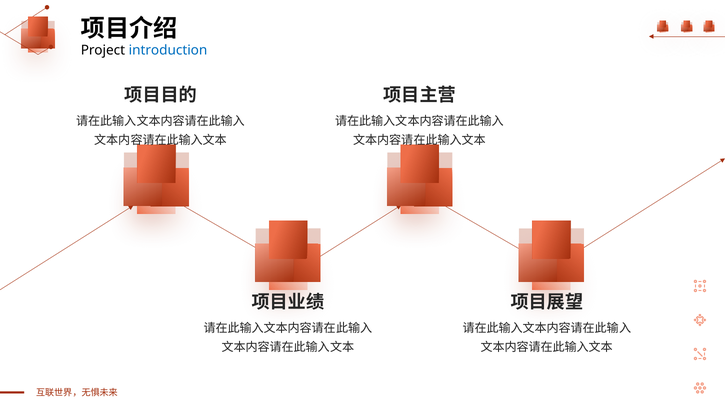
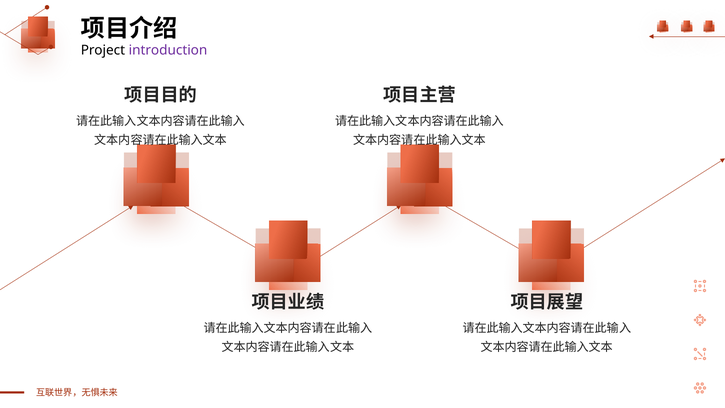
introduction colour: blue -> purple
